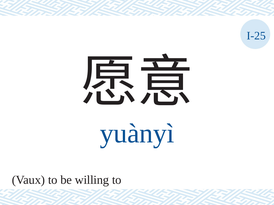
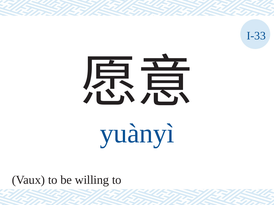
I-25: I-25 -> I-33
